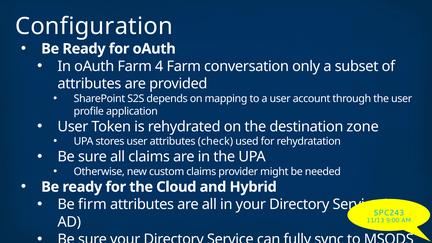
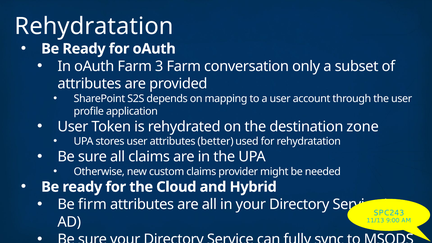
Configuration at (94, 26): Configuration -> Rehydratation
4: 4 -> 3
check: check -> better
